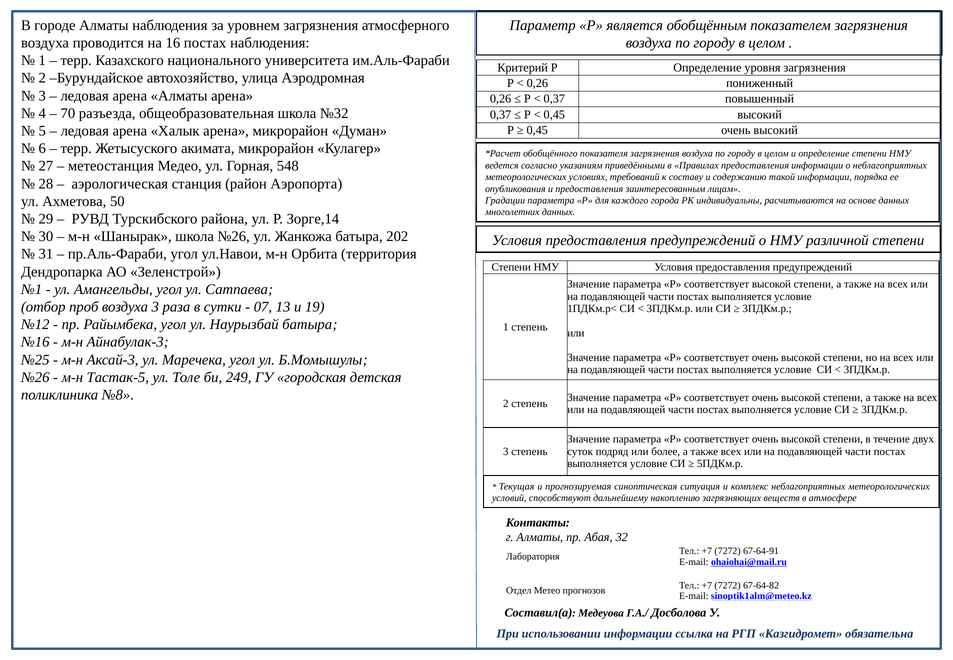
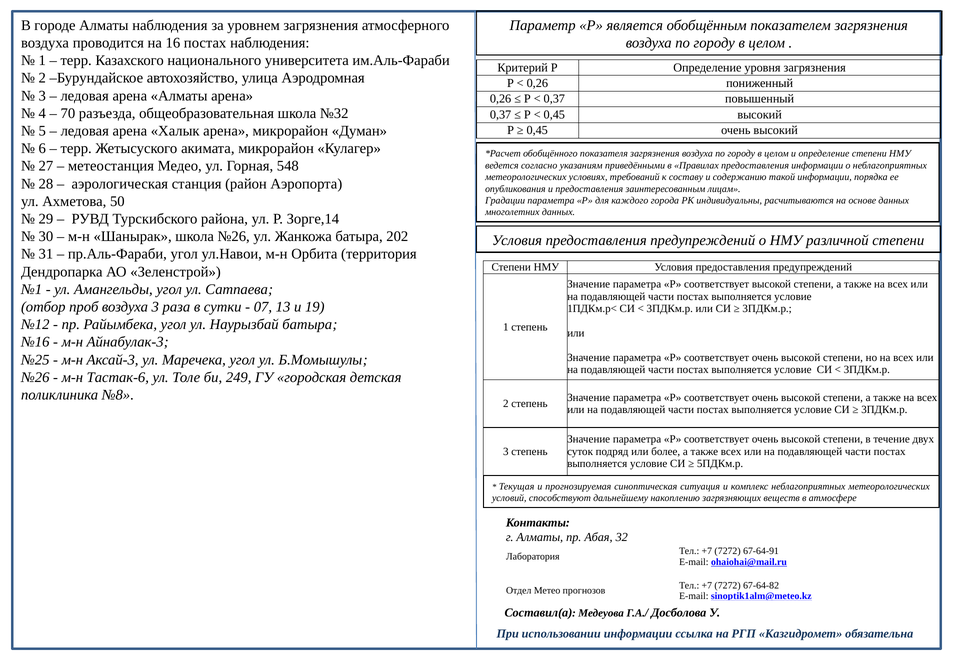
Тастак-5: Тастак-5 -> Тастак-6
